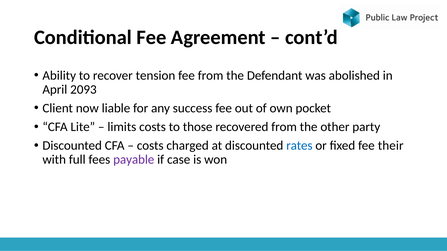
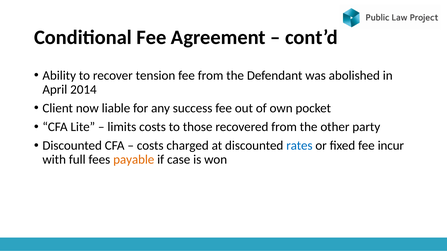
2093: 2093 -> 2014
their: their -> incur
payable colour: purple -> orange
